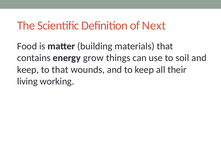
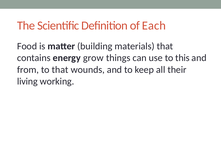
Next: Next -> Each
soil: soil -> this
keep at (28, 70): keep -> from
